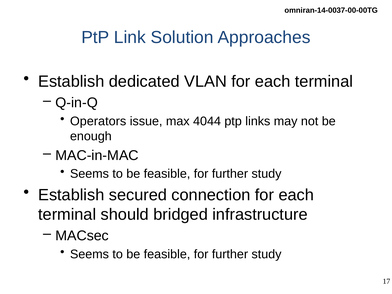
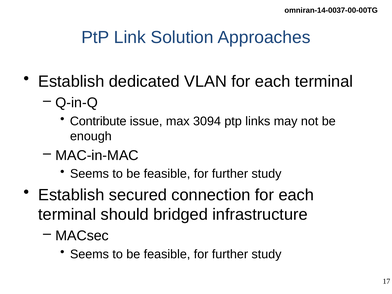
Operators: Operators -> Contribute
4044: 4044 -> 3094
